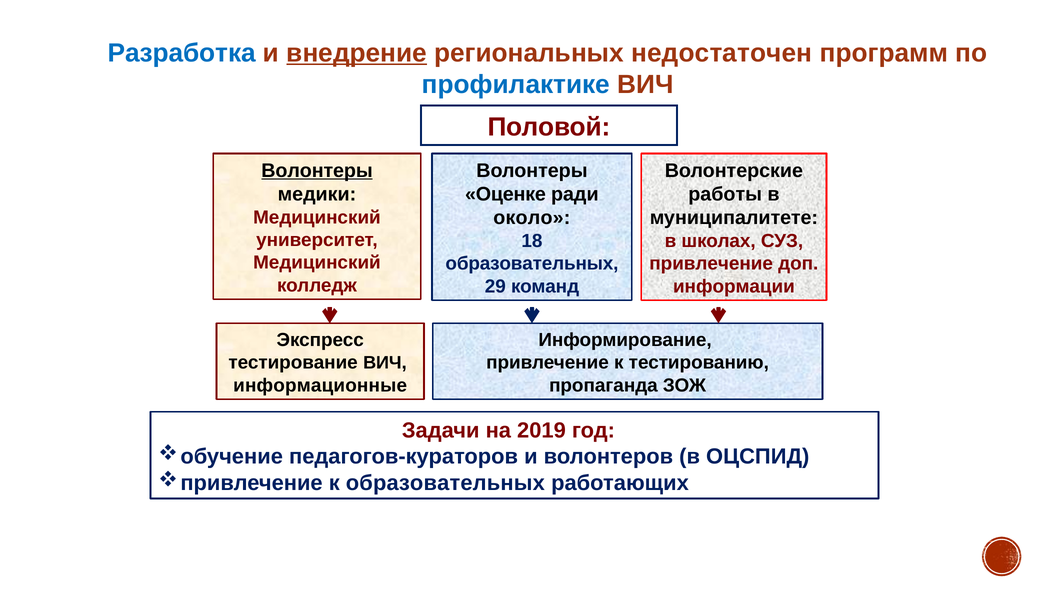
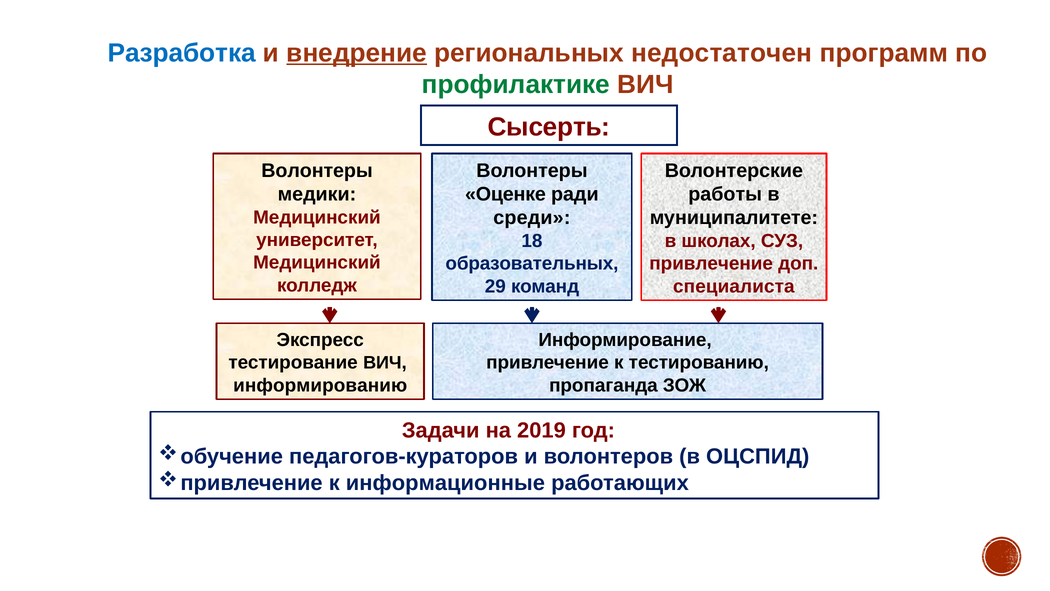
профилактике colour: blue -> green
Половой: Половой -> Сысерть
Волонтеры at (317, 170) underline: present -> none
около: около -> среди
информации: информации -> специалиста
информационные: информационные -> информированию
к образовательных: образовательных -> информационные
